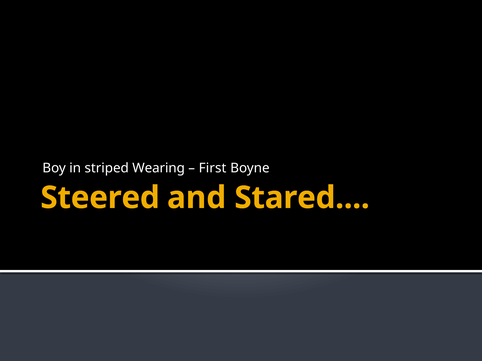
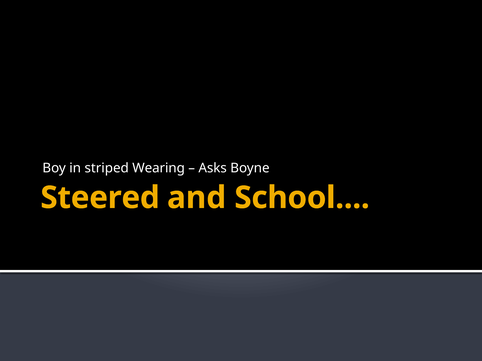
First: First -> Asks
Stared: Stared -> School
